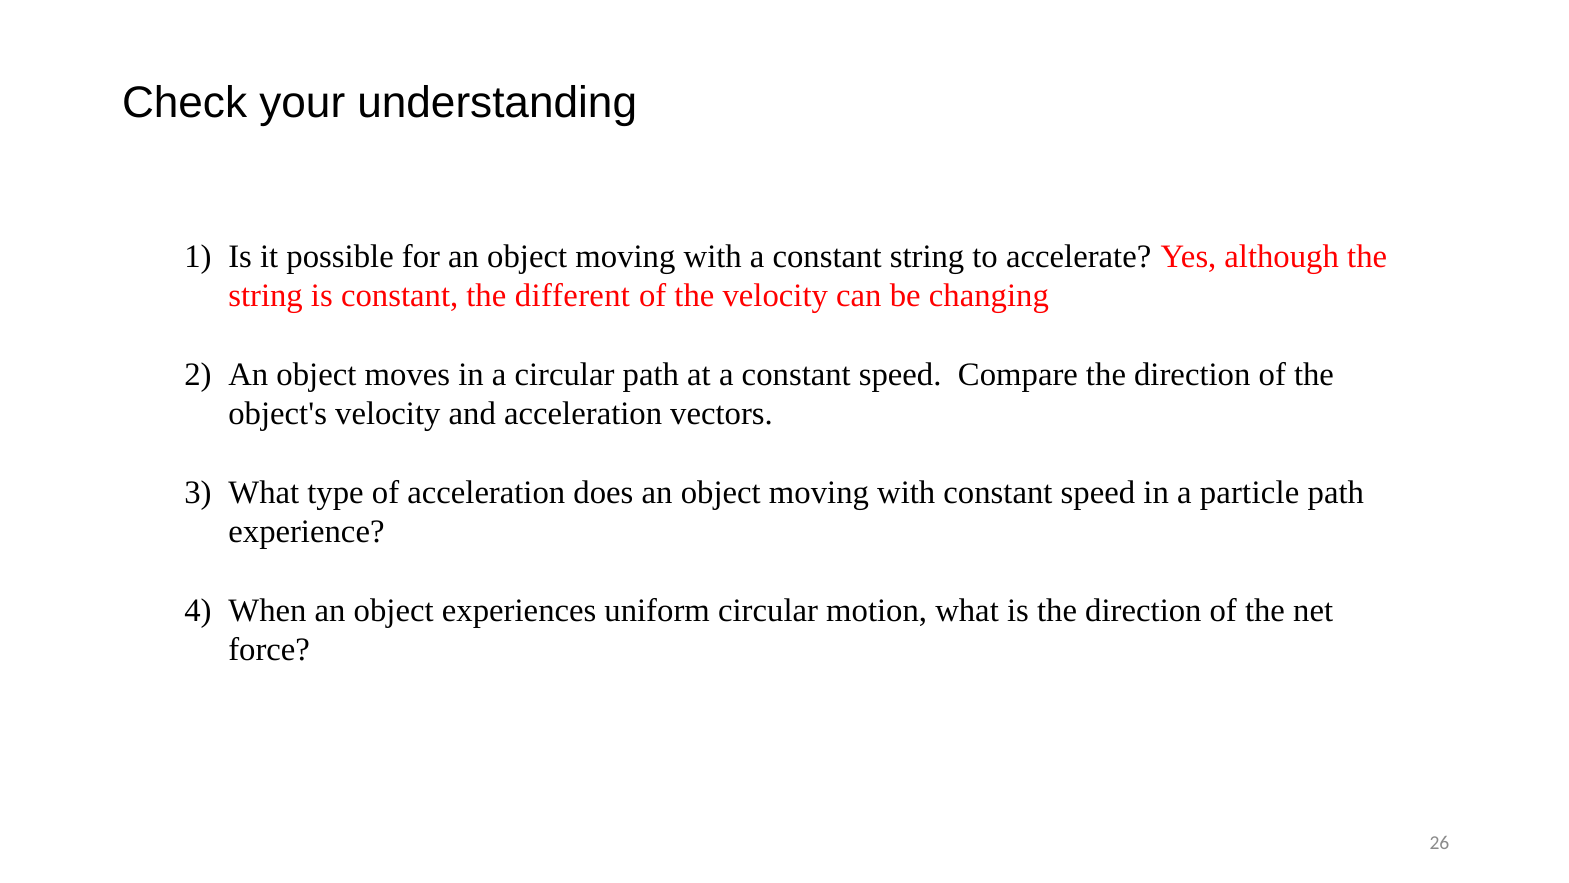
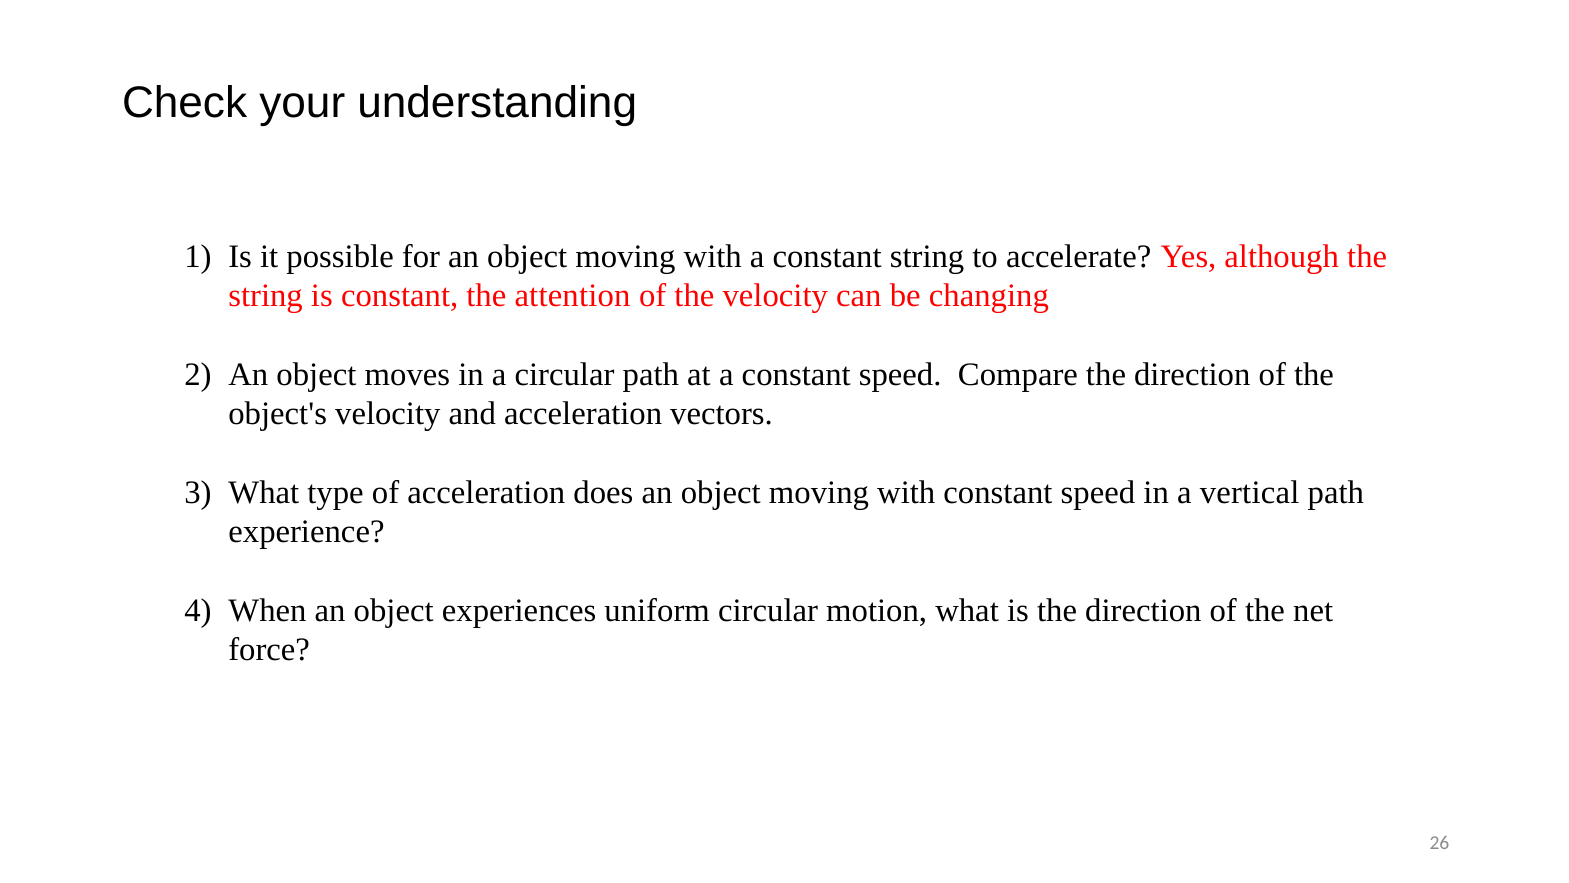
different: different -> attention
particle: particle -> vertical
